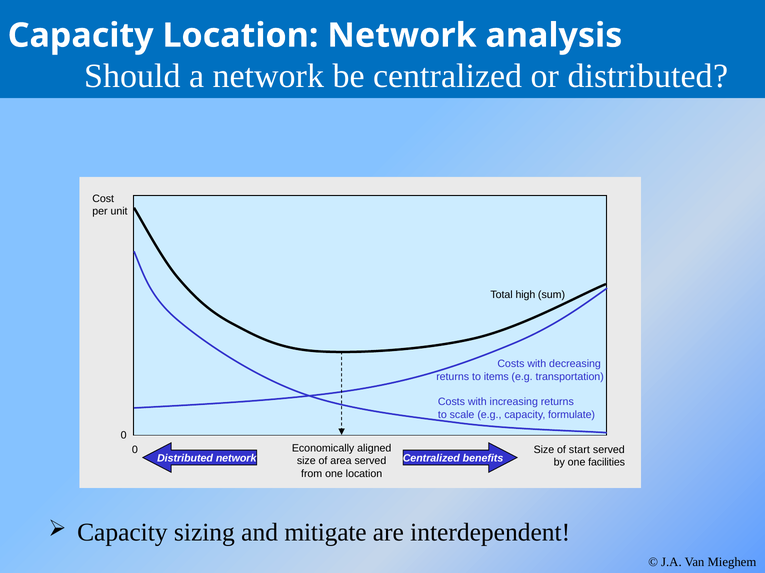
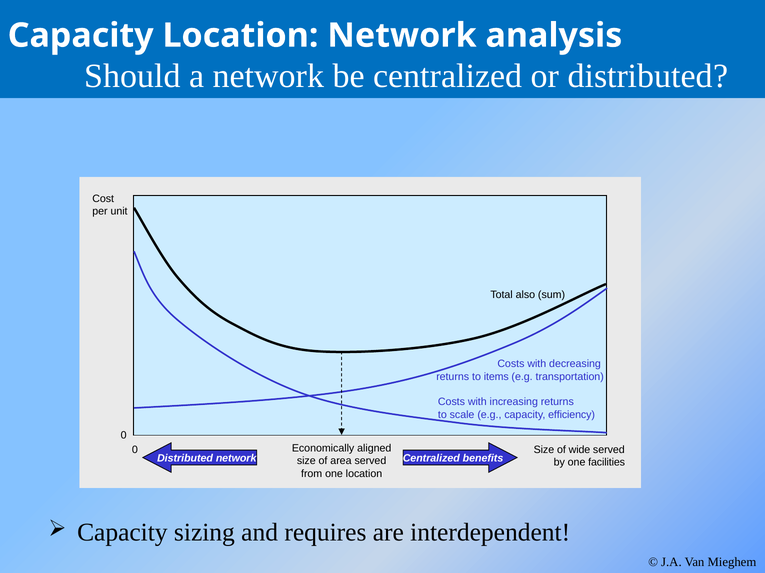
high: high -> also
formulate: formulate -> efficiency
start: start -> wide
mitigate: mitigate -> requires
